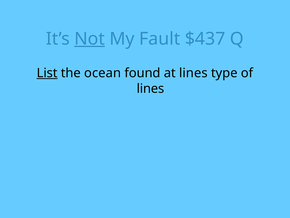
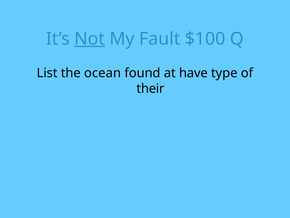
$437: $437 -> $100
List underline: present -> none
at lines: lines -> have
lines at (150, 88): lines -> their
